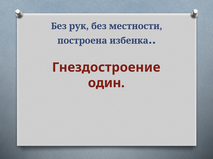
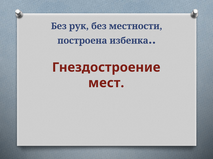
один: один -> мест
